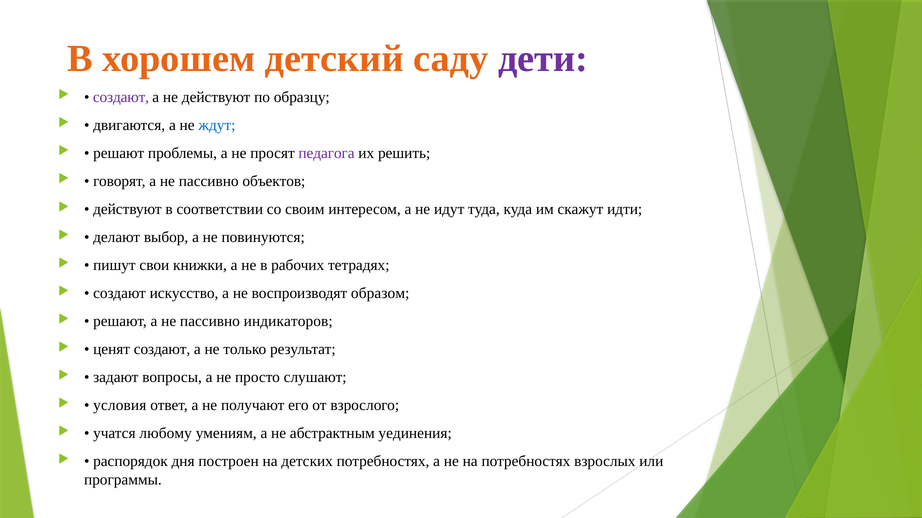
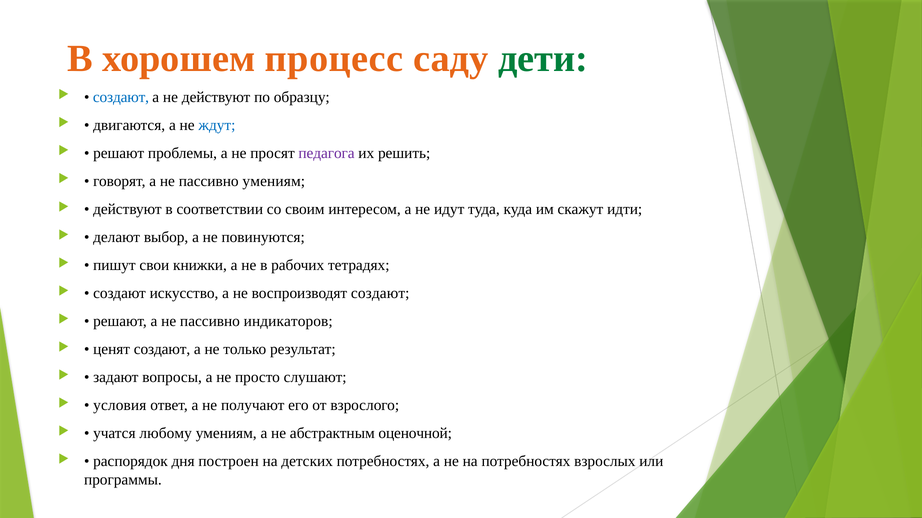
детский: детский -> процесс
дети colour: purple -> green
создают at (121, 97) colour: purple -> blue
пассивно объектов: объектов -> умениям
воспроизводят образом: образом -> создают
уединения: уединения -> оценочной
